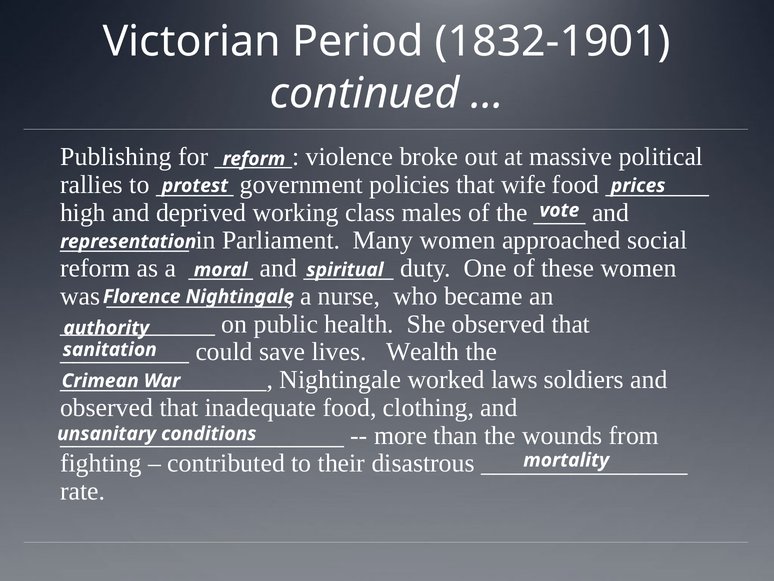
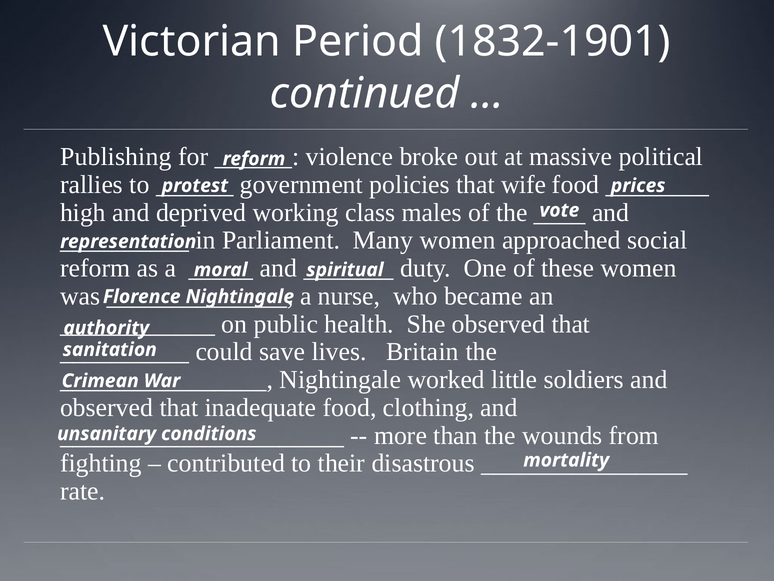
Wealth: Wealth -> Britain
laws: laws -> little
